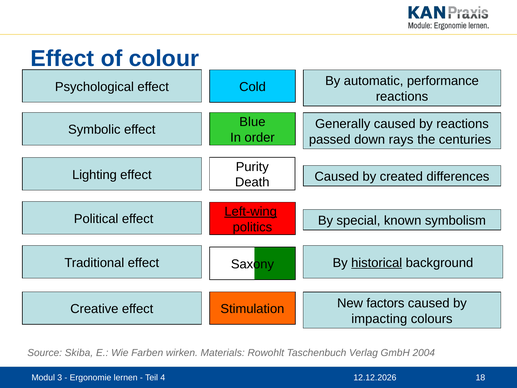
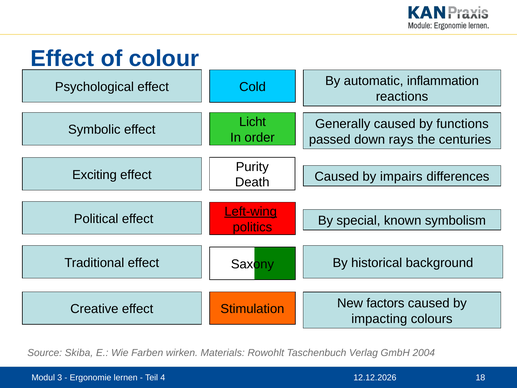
performance: performance -> inflammation
Blue: Blue -> Licht
by reactions: reactions -> functions
Lighting: Lighting -> Exciting
created: created -> impairs
historical underline: present -> none
